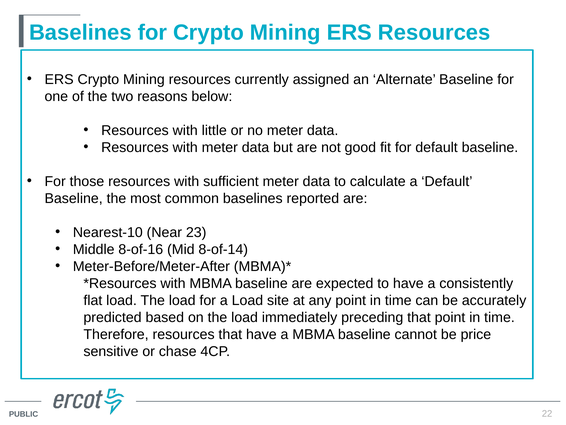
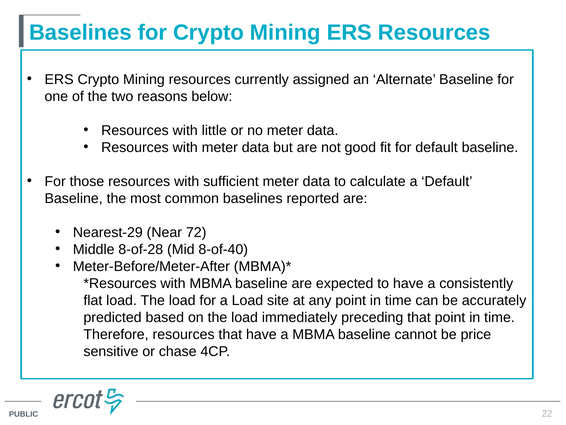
Nearest-10: Nearest-10 -> Nearest-29
23: 23 -> 72
8-of-16: 8-of-16 -> 8-of-28
8-of-14: 8-of-14 -> 8-of-40
